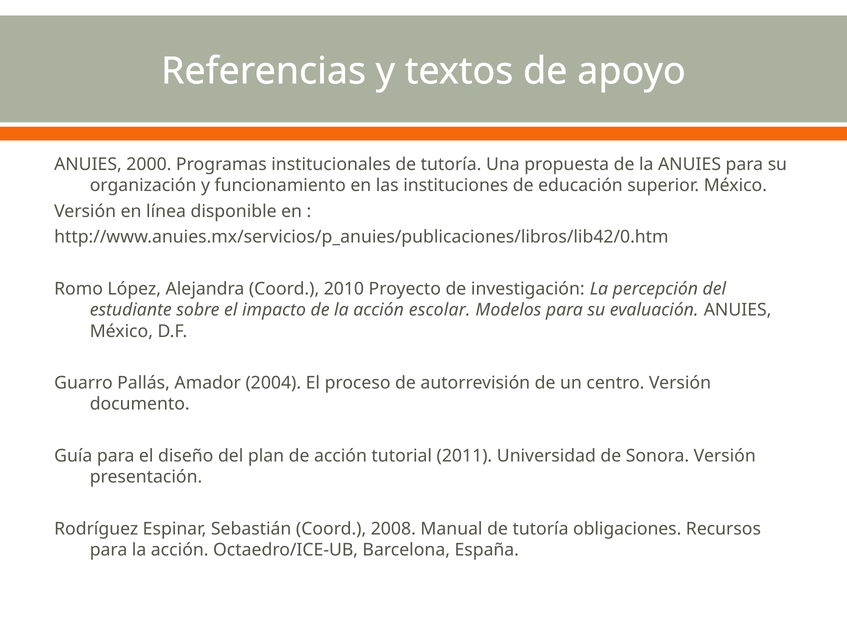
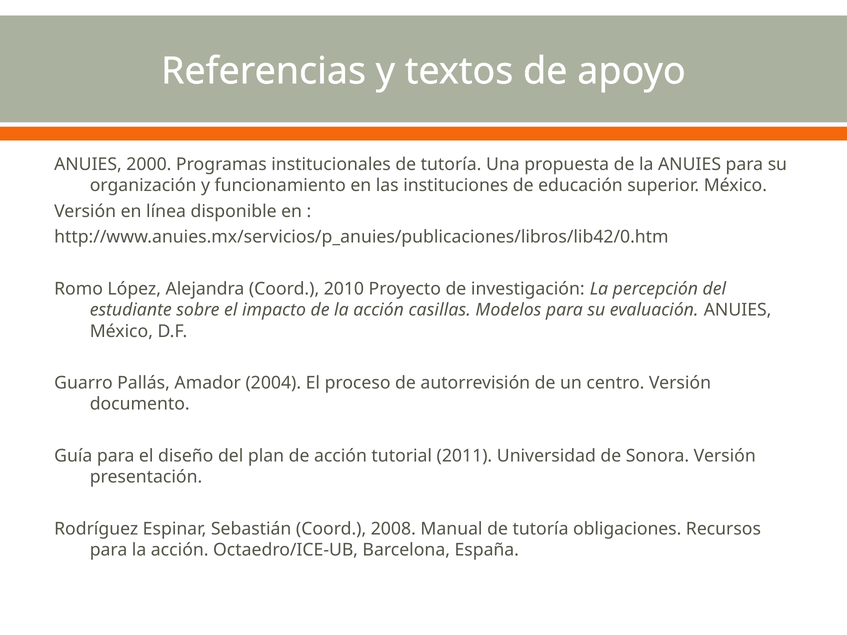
escolar: escolar -> casillas
